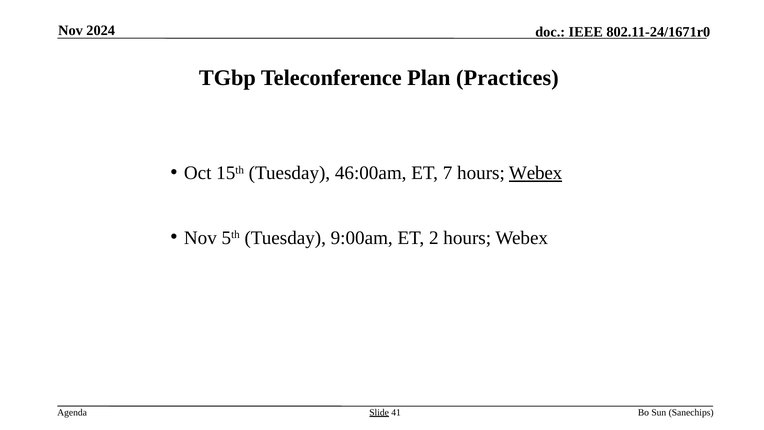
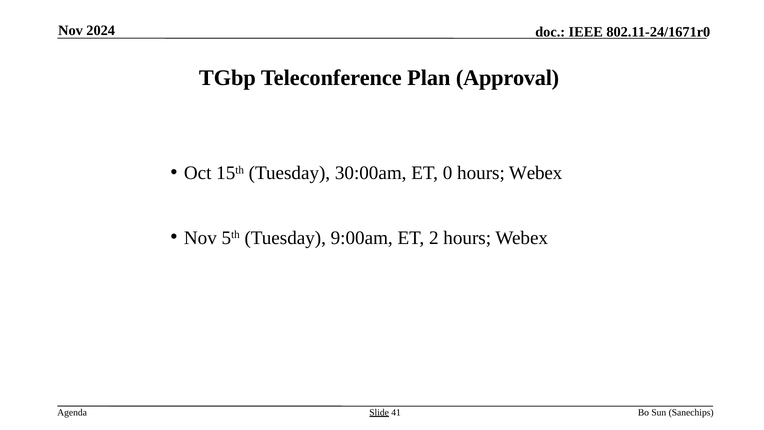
Practices: Practices -> Approval
46:00am: 46:00am -> 30:00am
7: 7 -> 0
Webex at (536, 173) underline: present -> none
